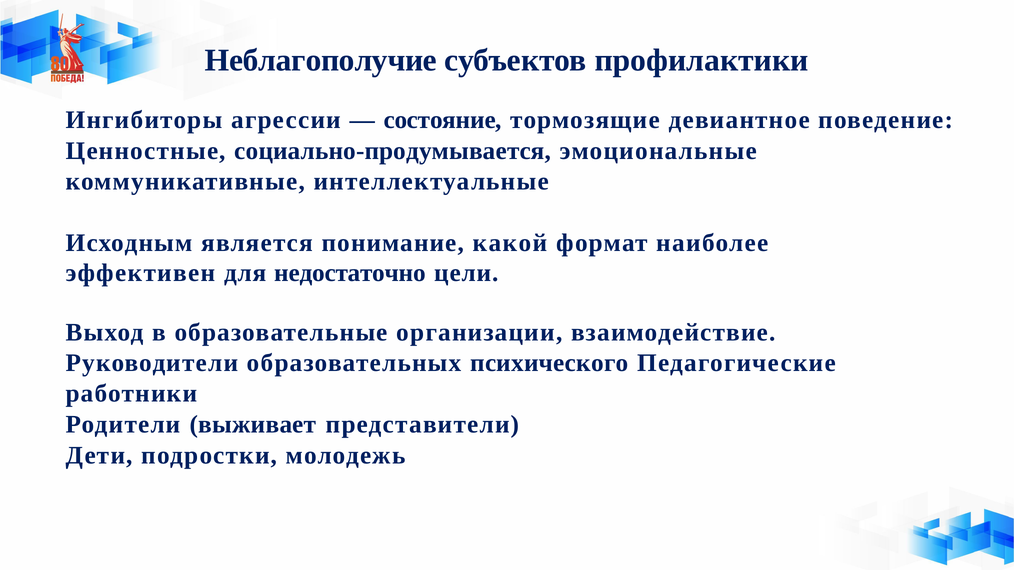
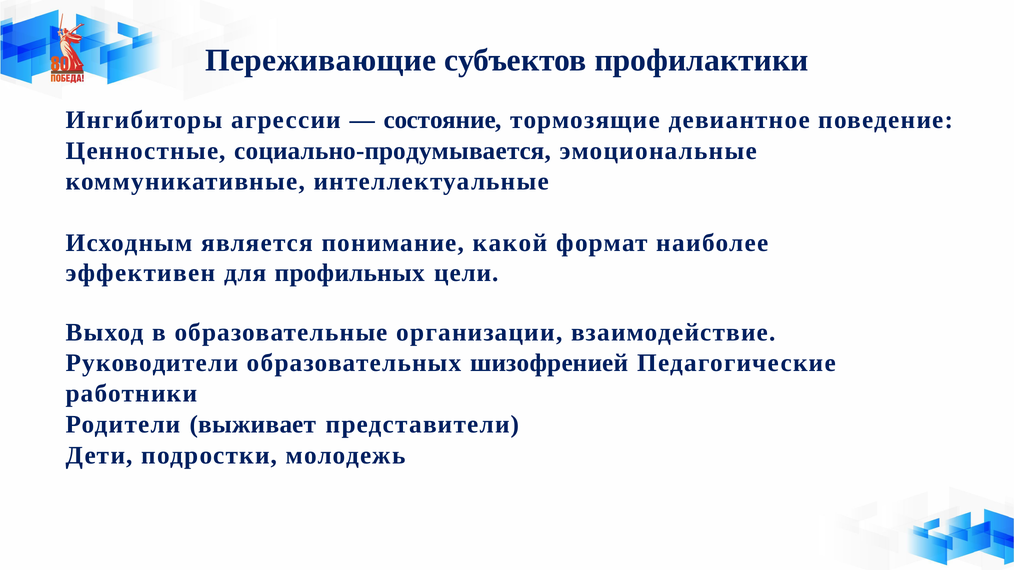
Неблагополучие: Неблагополучие -> Переживающие
недостаточно: недостаточно -> профильных
психического: психического -> шизофренией
